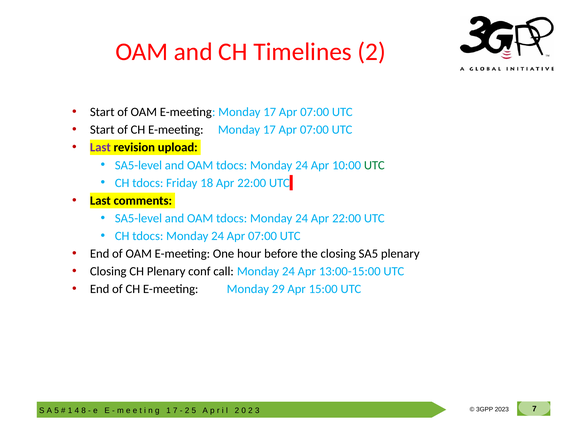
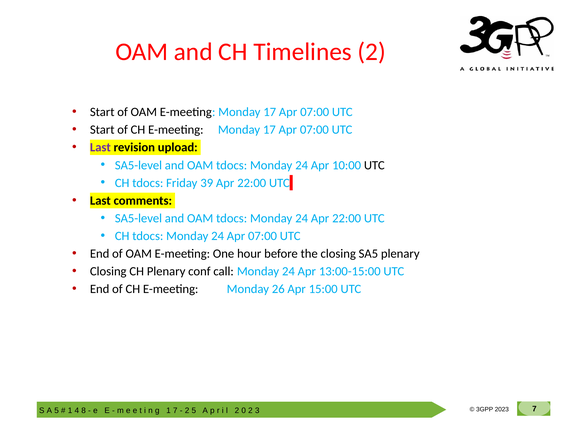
UTC at (374, 165) colour: green -> black
18: 18 -> 39
29: 29 -> 26
